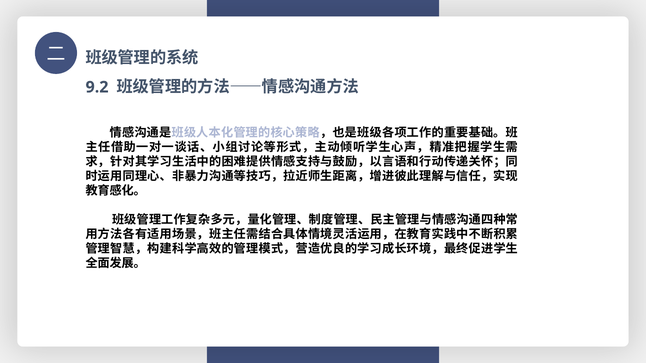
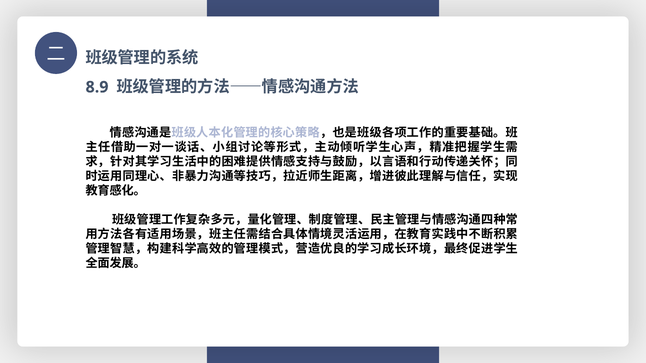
9.2: 9.2 -> 8.9
